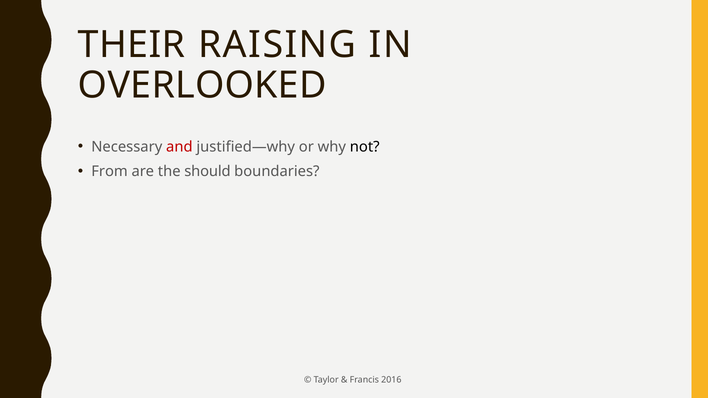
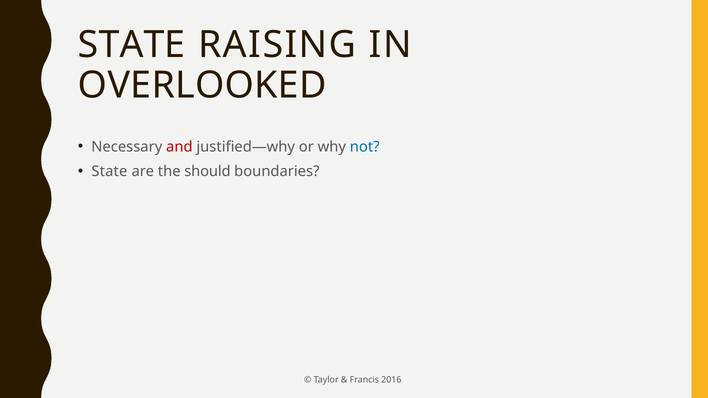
THEIR at (132, 45): THEIR -> STATE
not colour: black -> blue
From at (110, 172): From -> State
